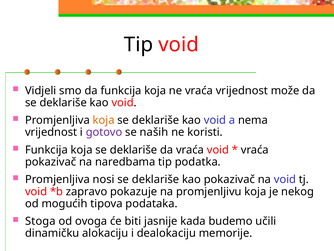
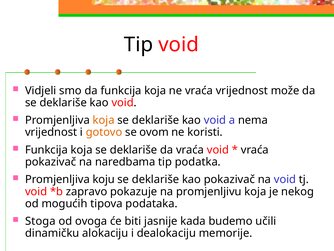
gotovo colour: purple -> orange
naših: naših -> ovom
nosi: nosi -> koju
